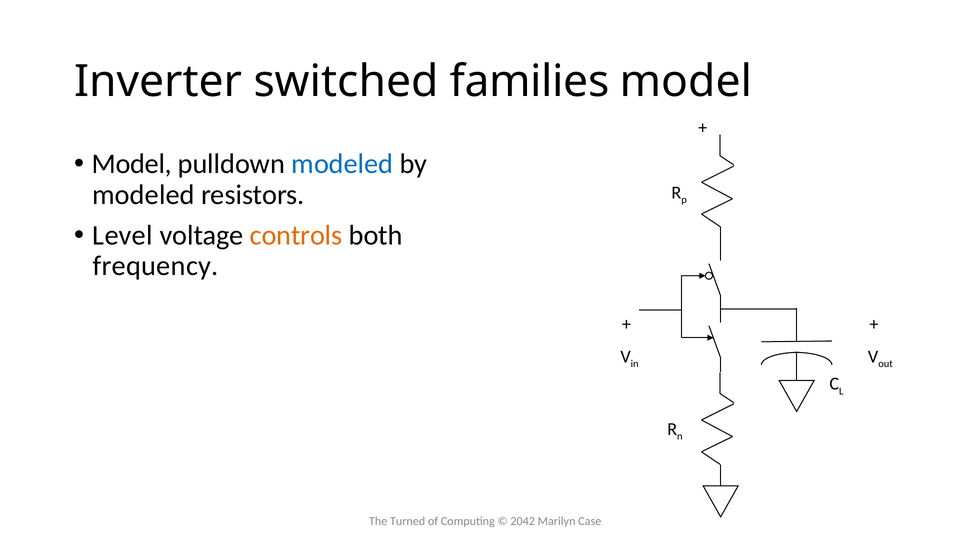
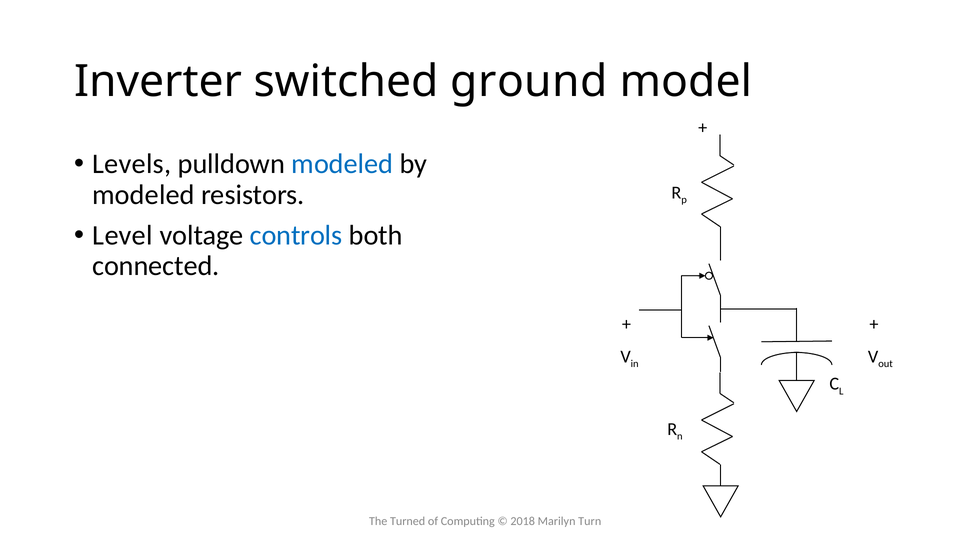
families: families -> ground
Model at (132, 164): Model -> Levels
controls colour: orange -> blue
frequency: frequency -> connected
2042: 2042 -> 2018
Case: Case -> Turn
